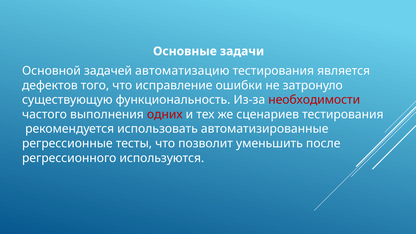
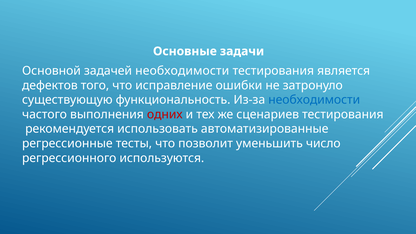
задачей автоматизацию: автоматизацию -> необходимости
необходимости at (314, 100) colour: red -> blue
после: после -> число
